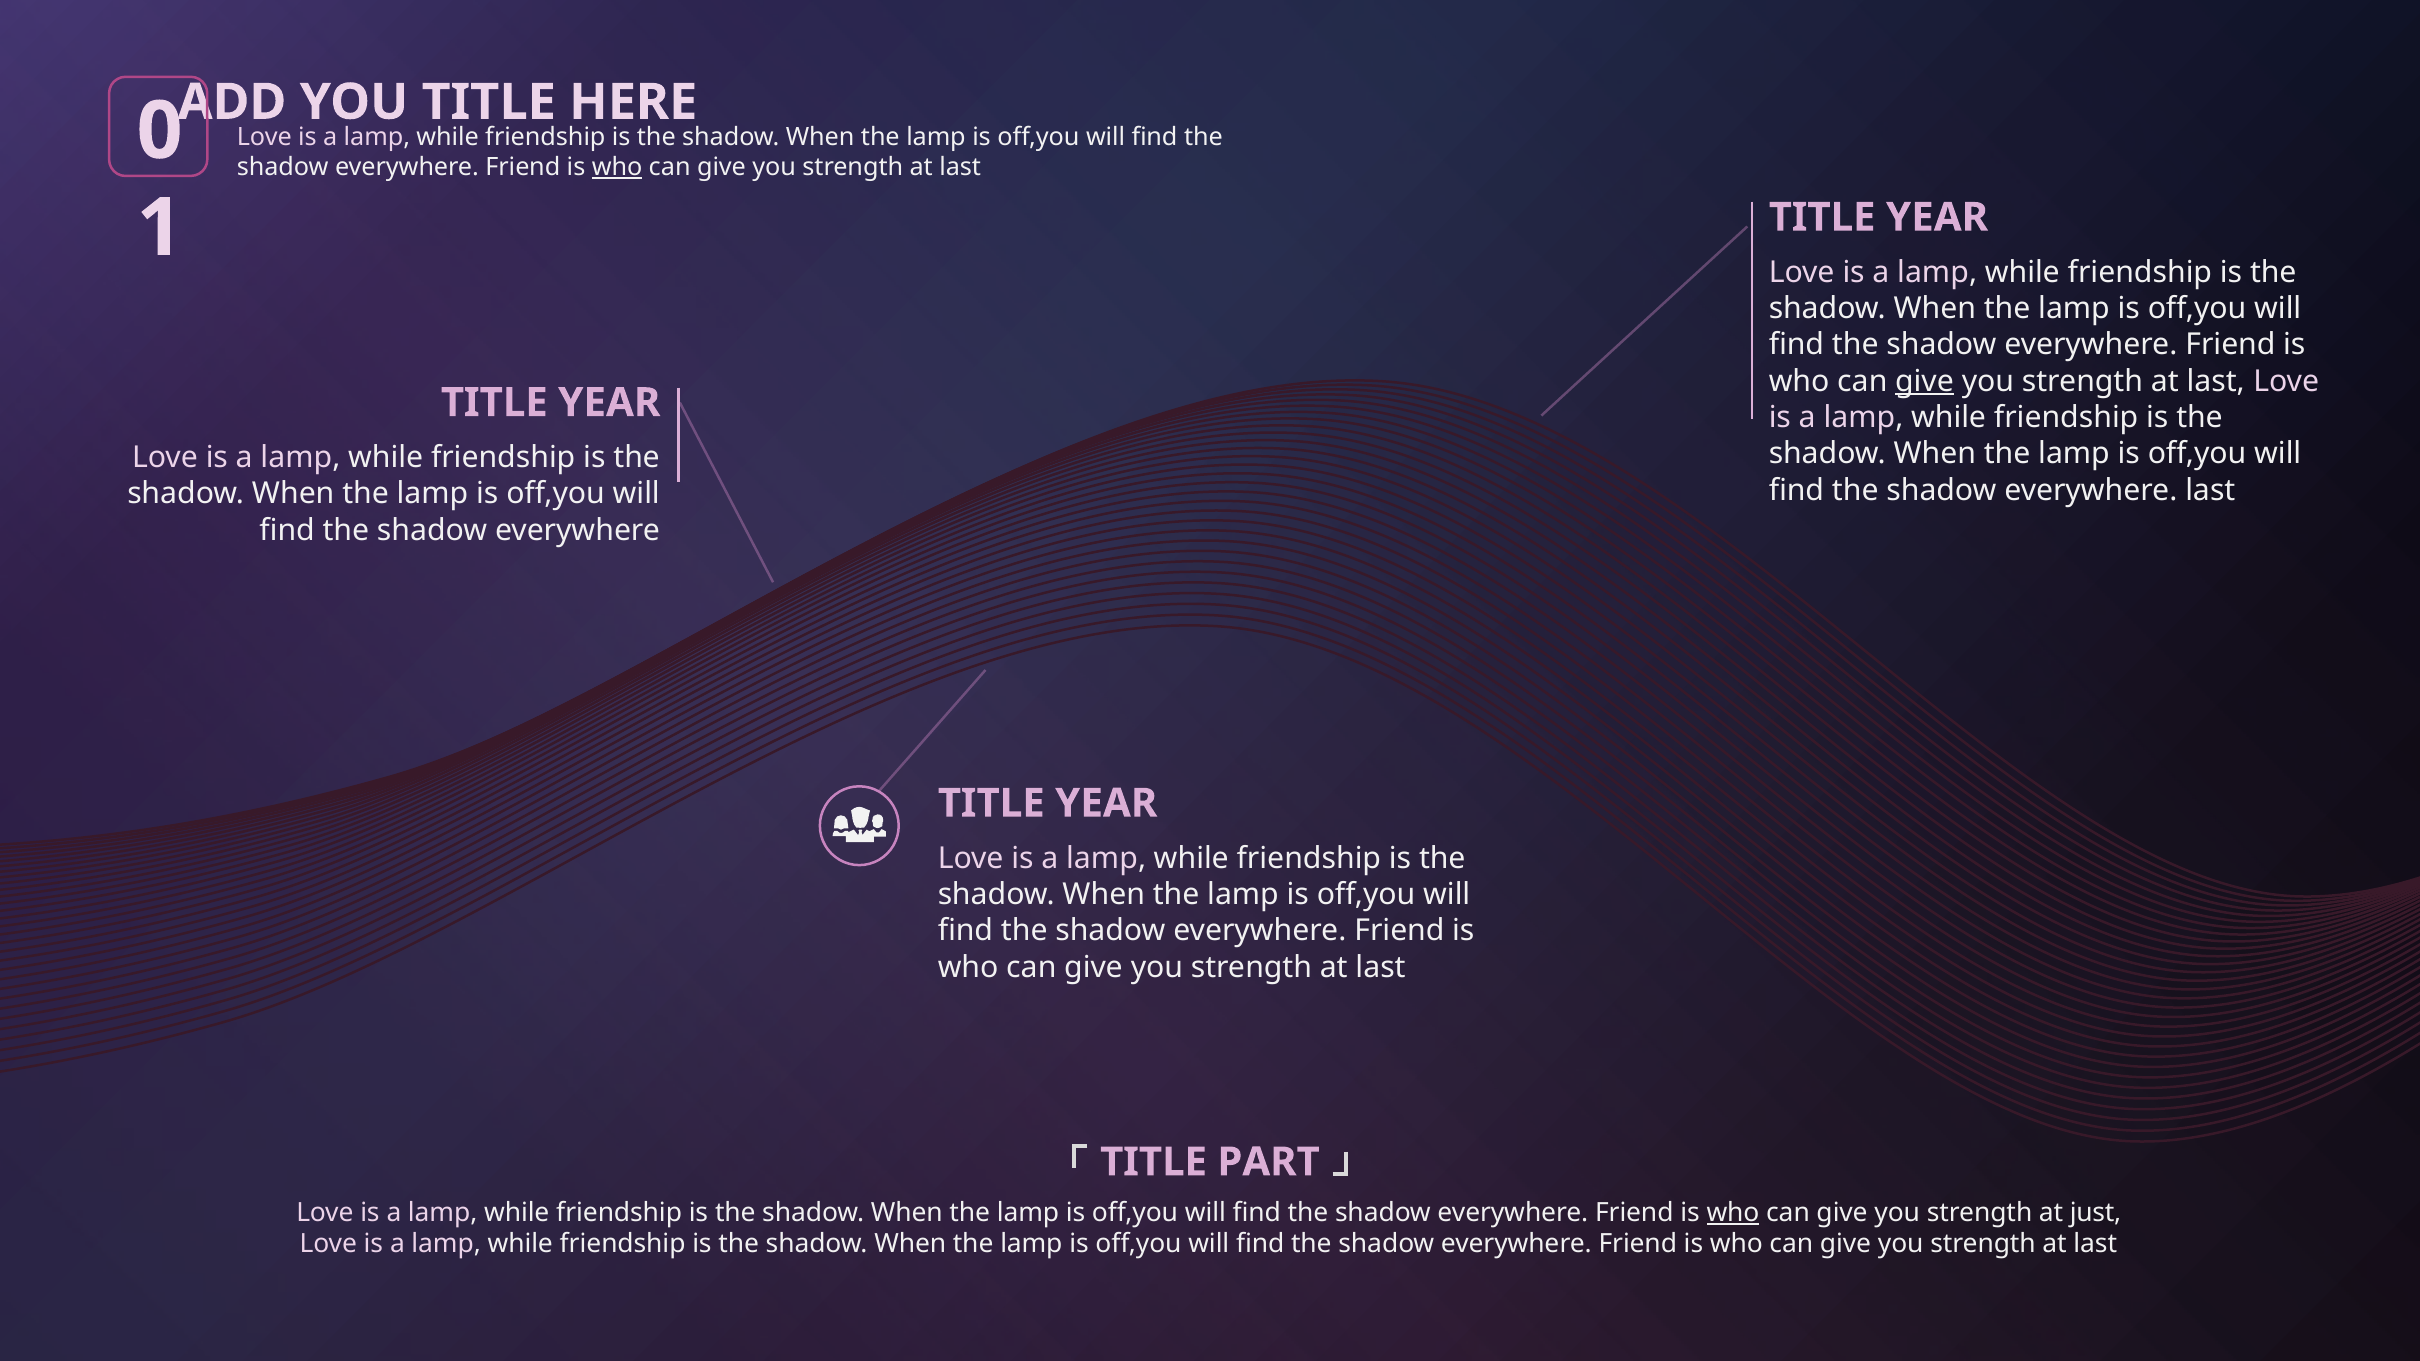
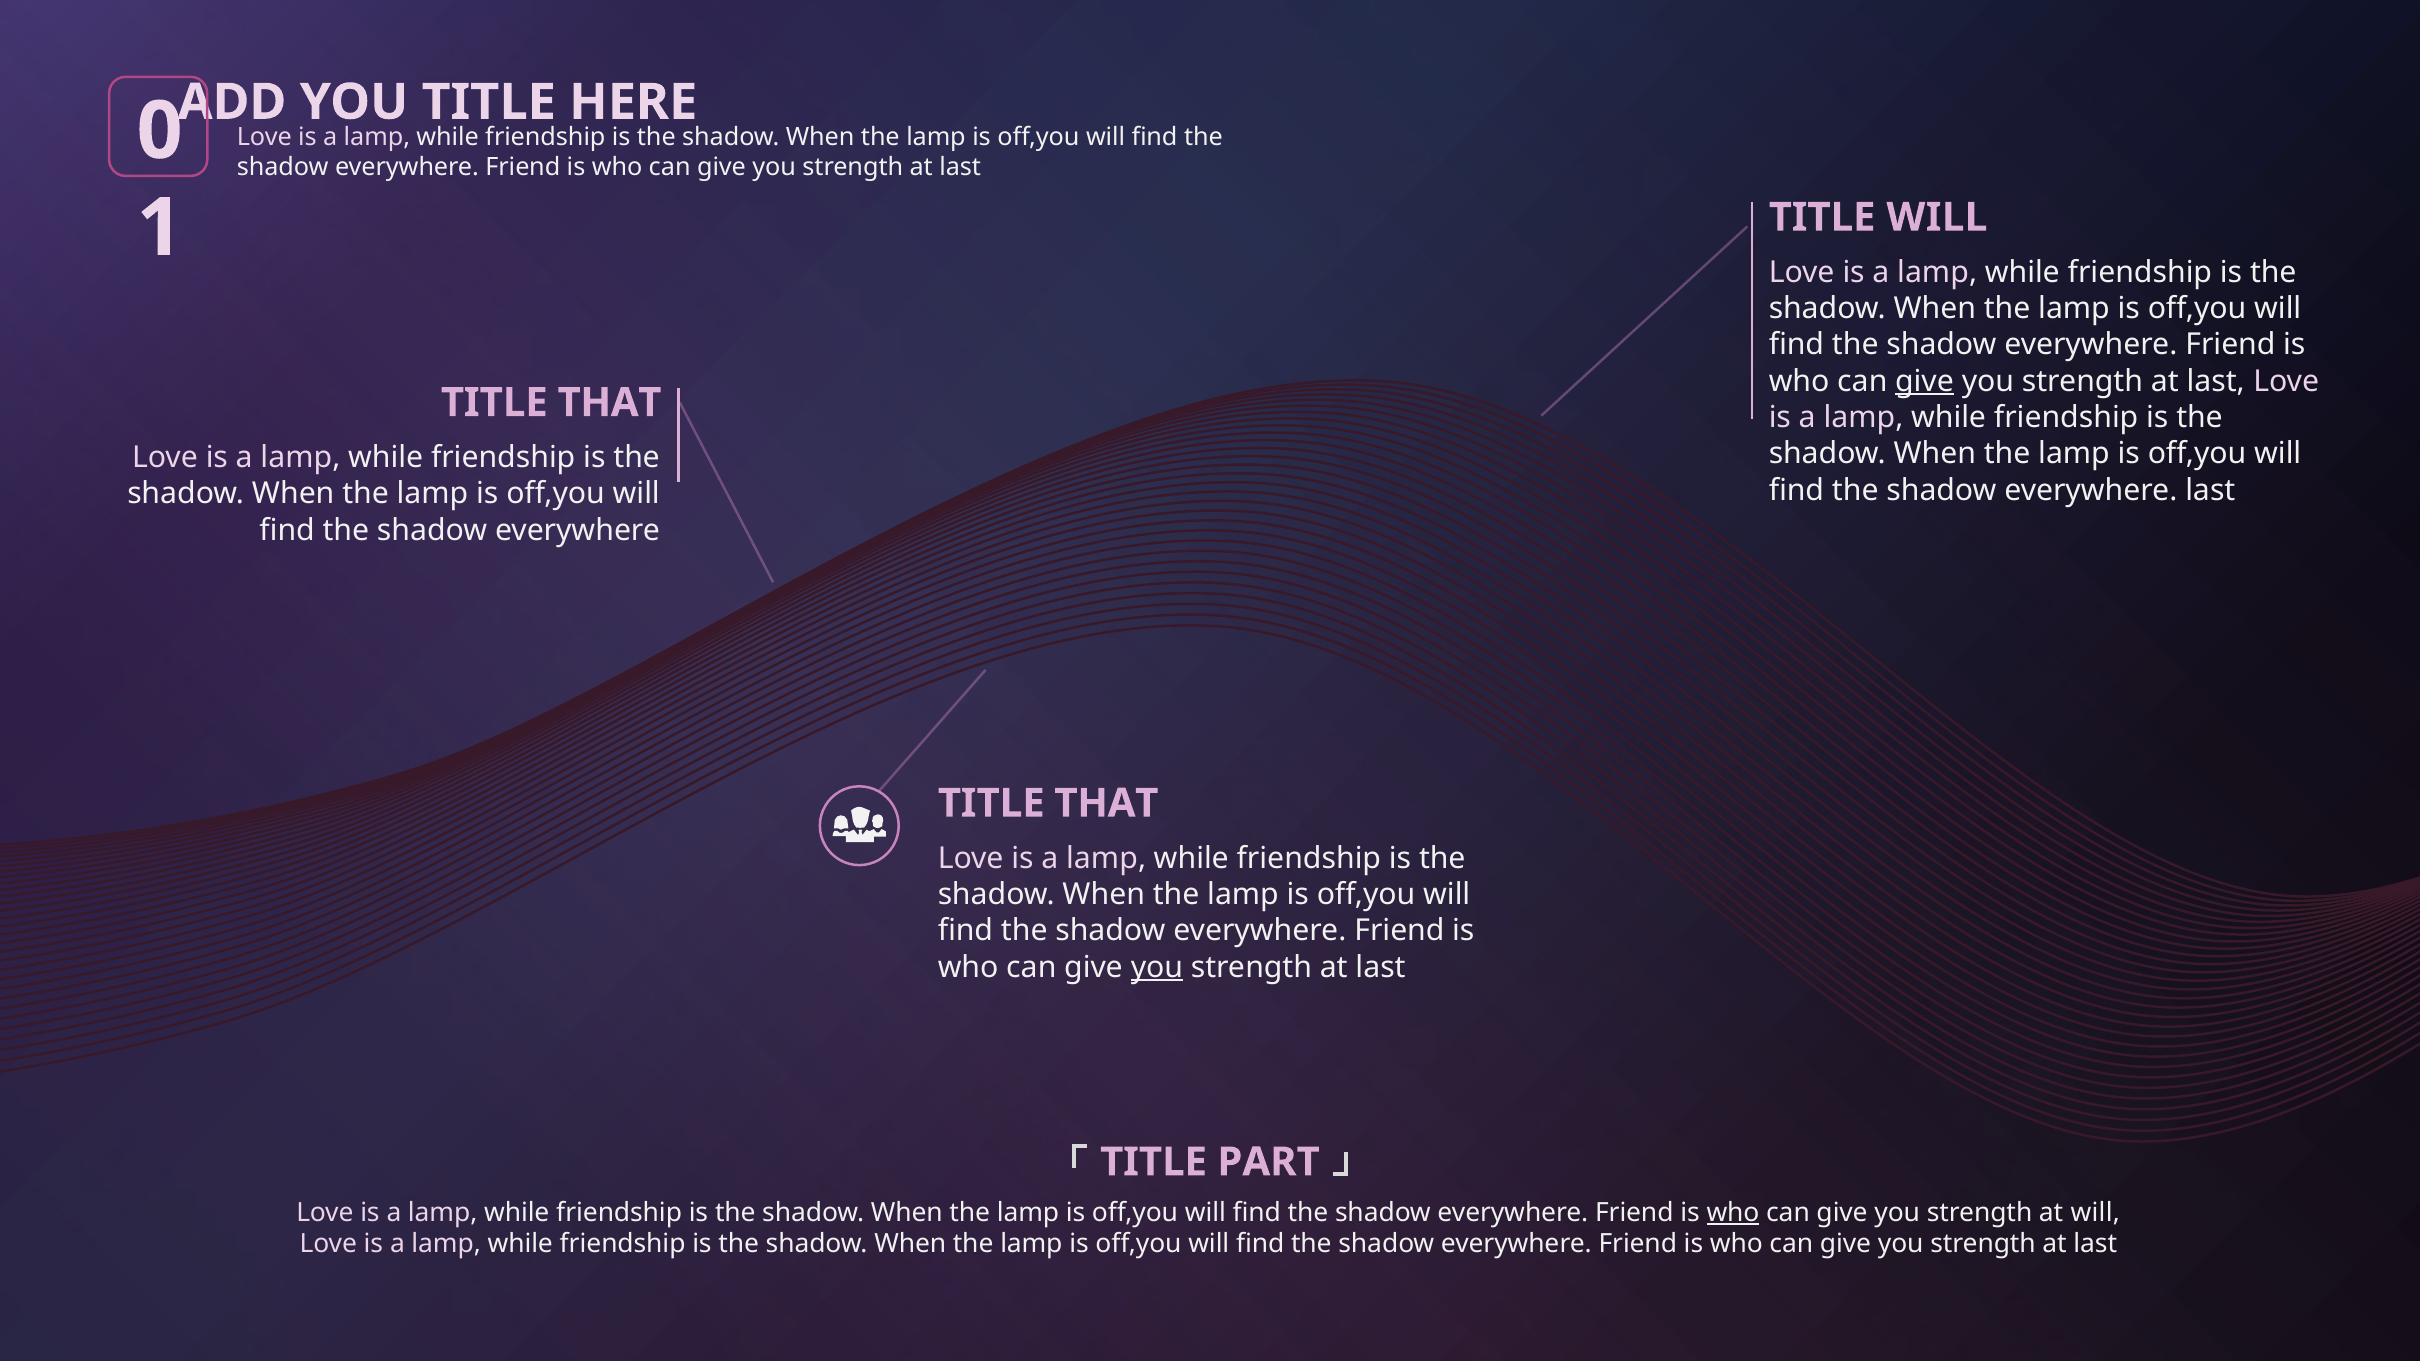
who at (617, 167) underline: present -> none
YEAR at (1937, 217): YEAR -> WILL
YEAR at (609, 403): YEAR -> THAT
YEAR at (1106, 803): YEAR -> THAT
you at (1157, 967) underline: none -> present
at just: just -> will
